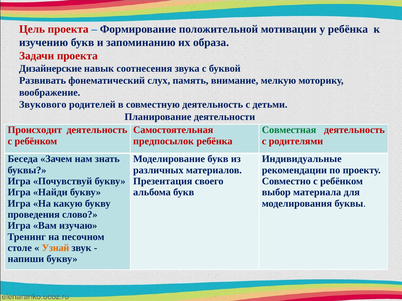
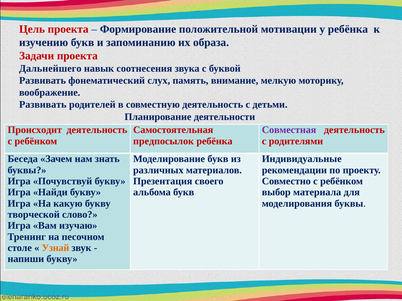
Дизайнерские: Дизайнерские -> Дальнейшего
Звукового at (43, 105): Звукового -> Развивать
Совместная colour: green -> purple
проведения: проведения -> творческой
